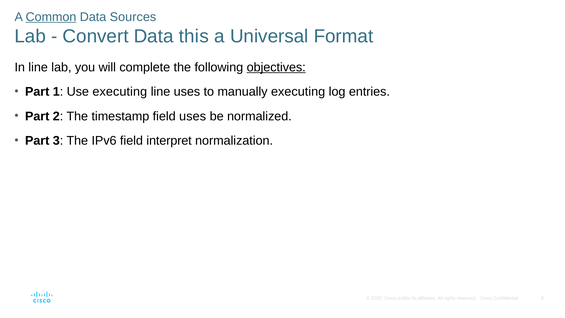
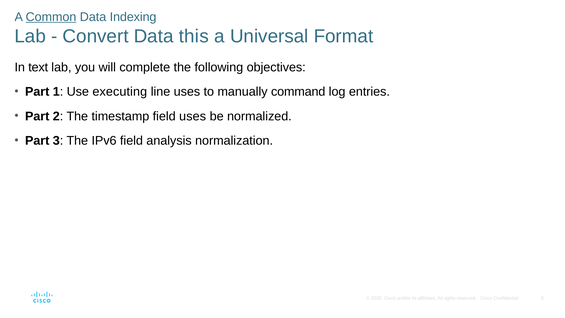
Sources: Sources -> Indexing
In line: line -> text
objectives underline: present -> none
manually executing: executing -> command
interpret: interpret -> analysis
